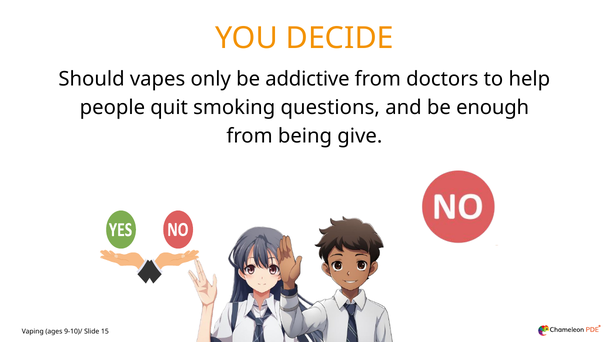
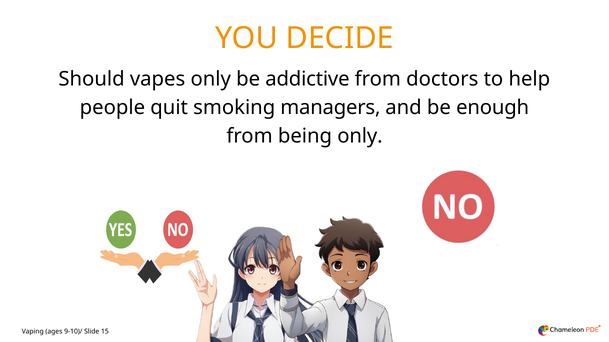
questions: questions -> managers
being give: give -> only
